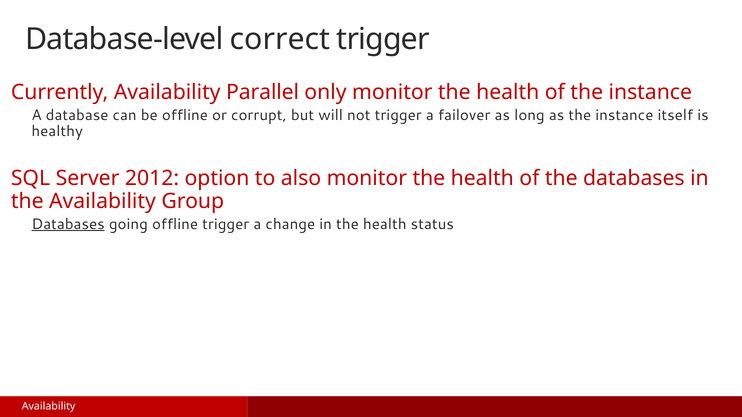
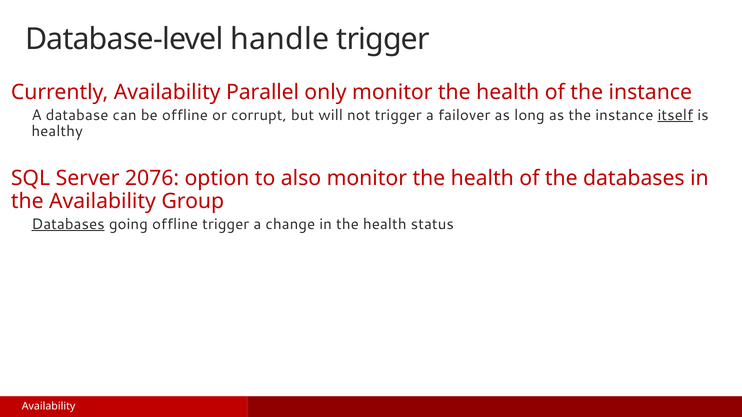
correct: correct -> handle
itself underline: none -> present
2012: 2012 -> 2076
